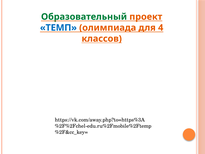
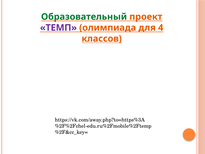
ТЕМП colour: blue -> purple
